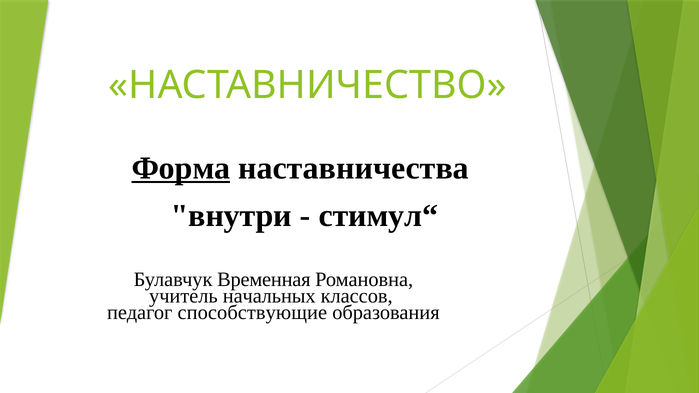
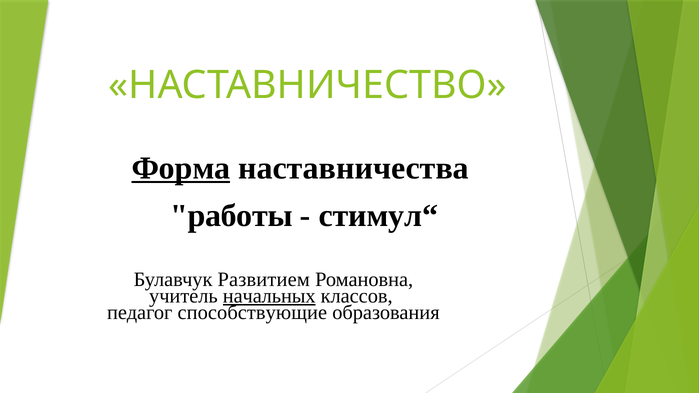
внутри: внутри -> работы
Временная: Временная -> Развитием
начальных underline: none -> present
